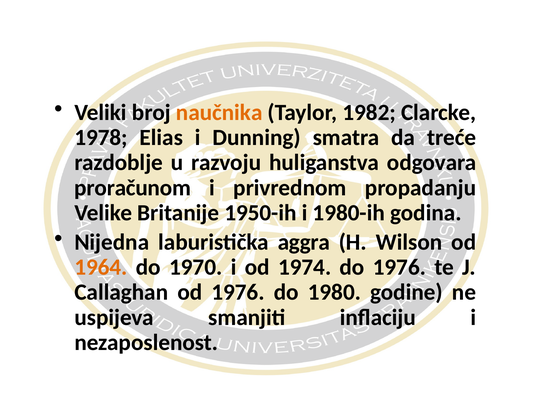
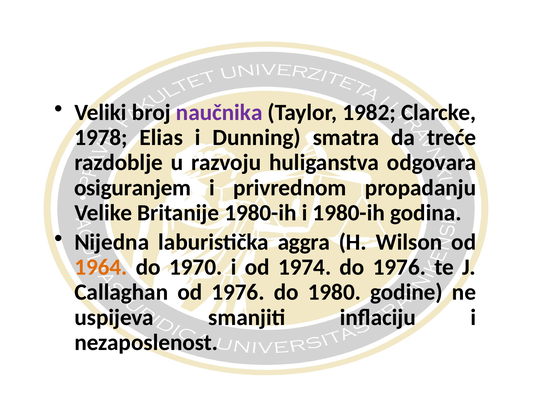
naučnika colour: orange -> purple
proračunom: proračunom -> osiguranjem
Britanije 1950-ih: 1950-ih -> 1980-ih
